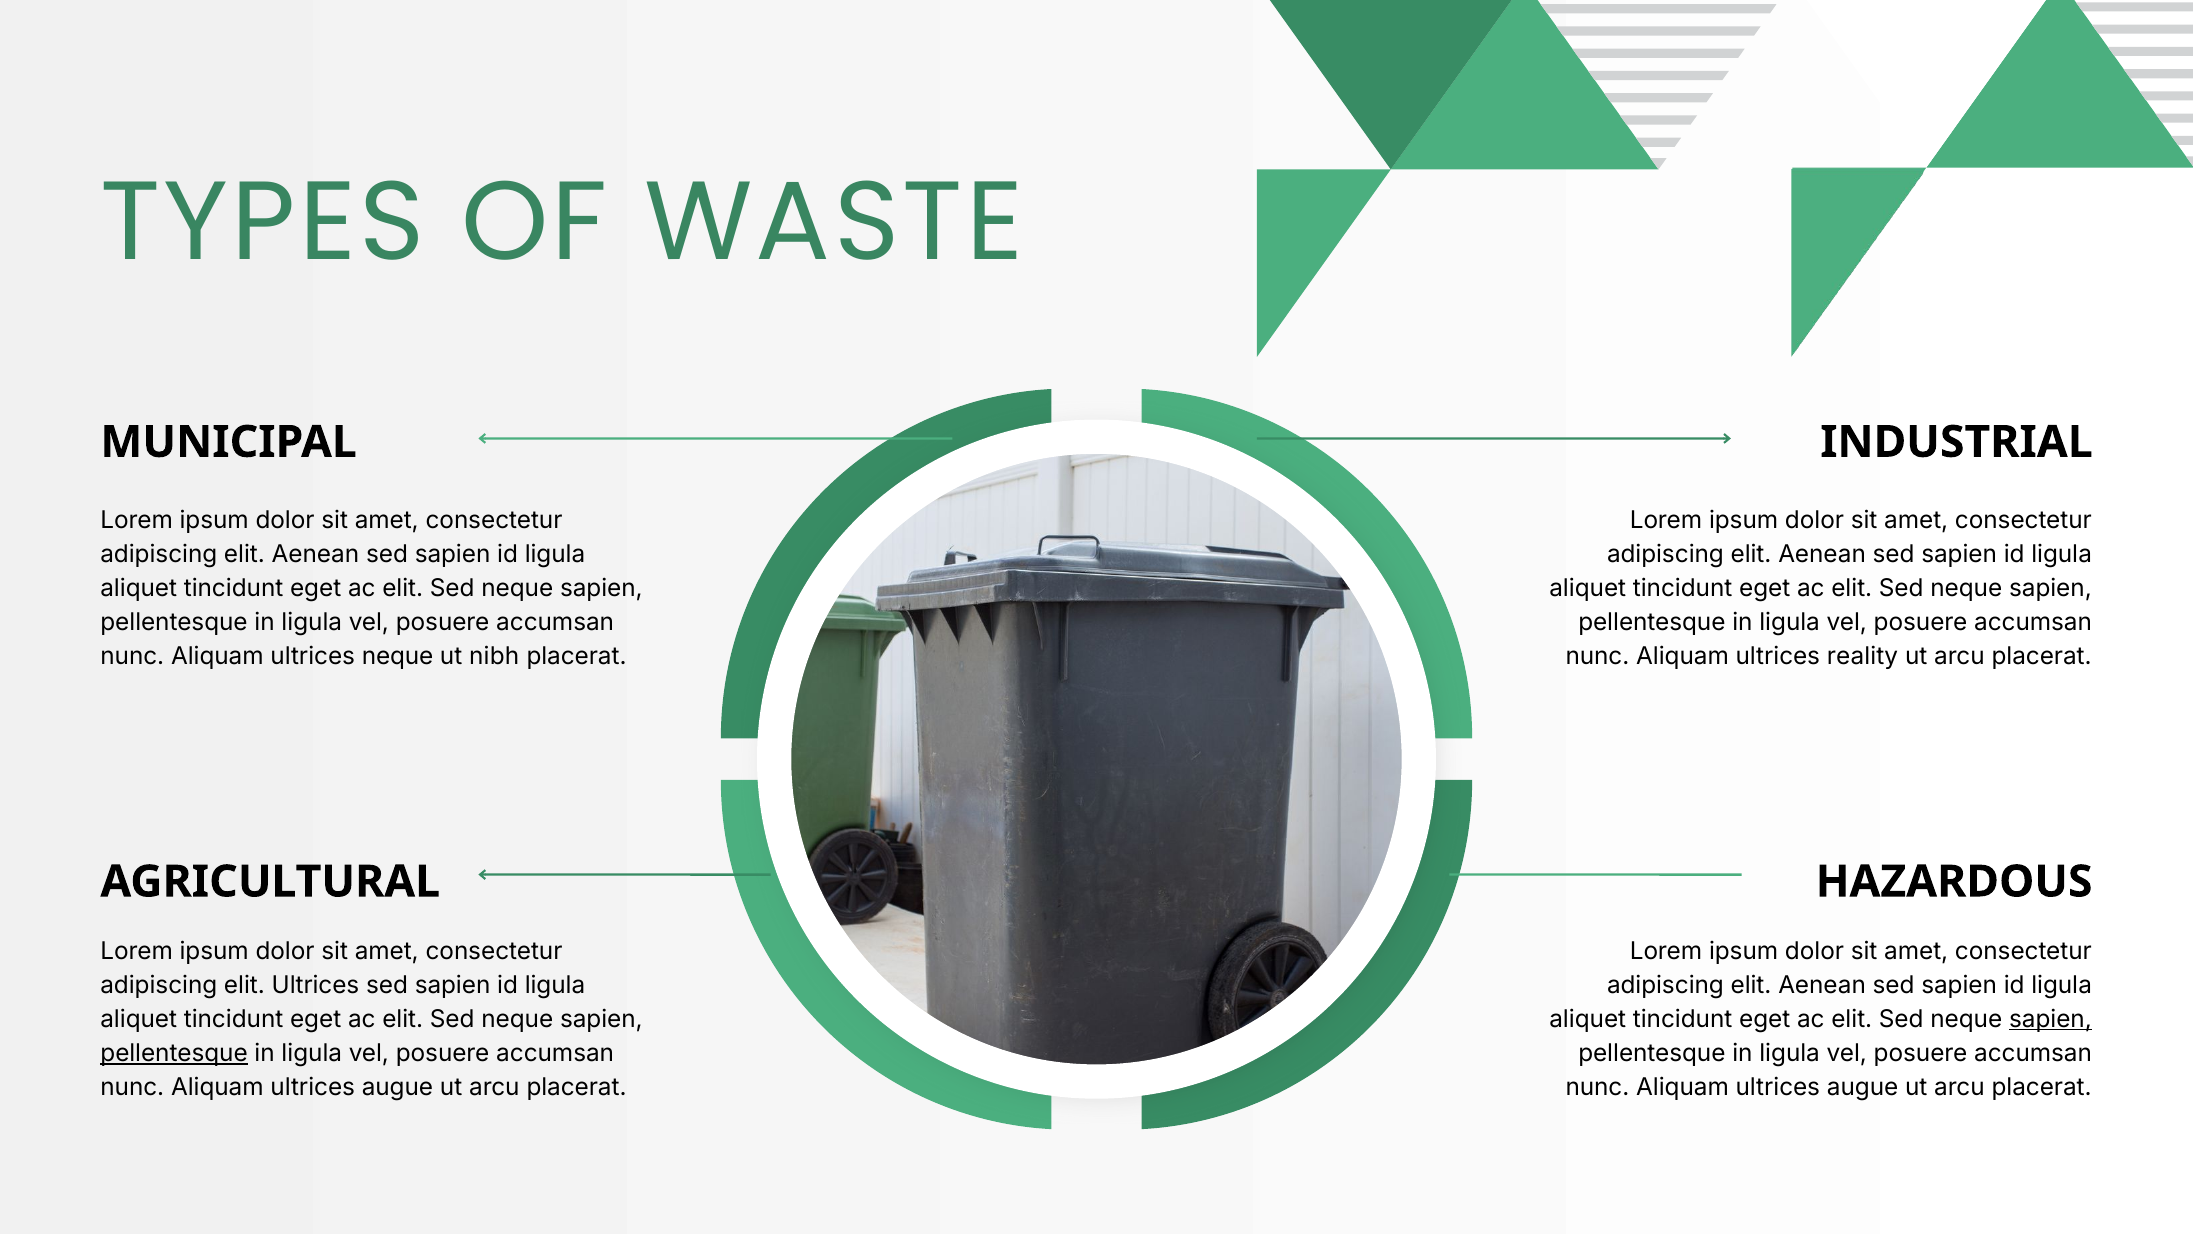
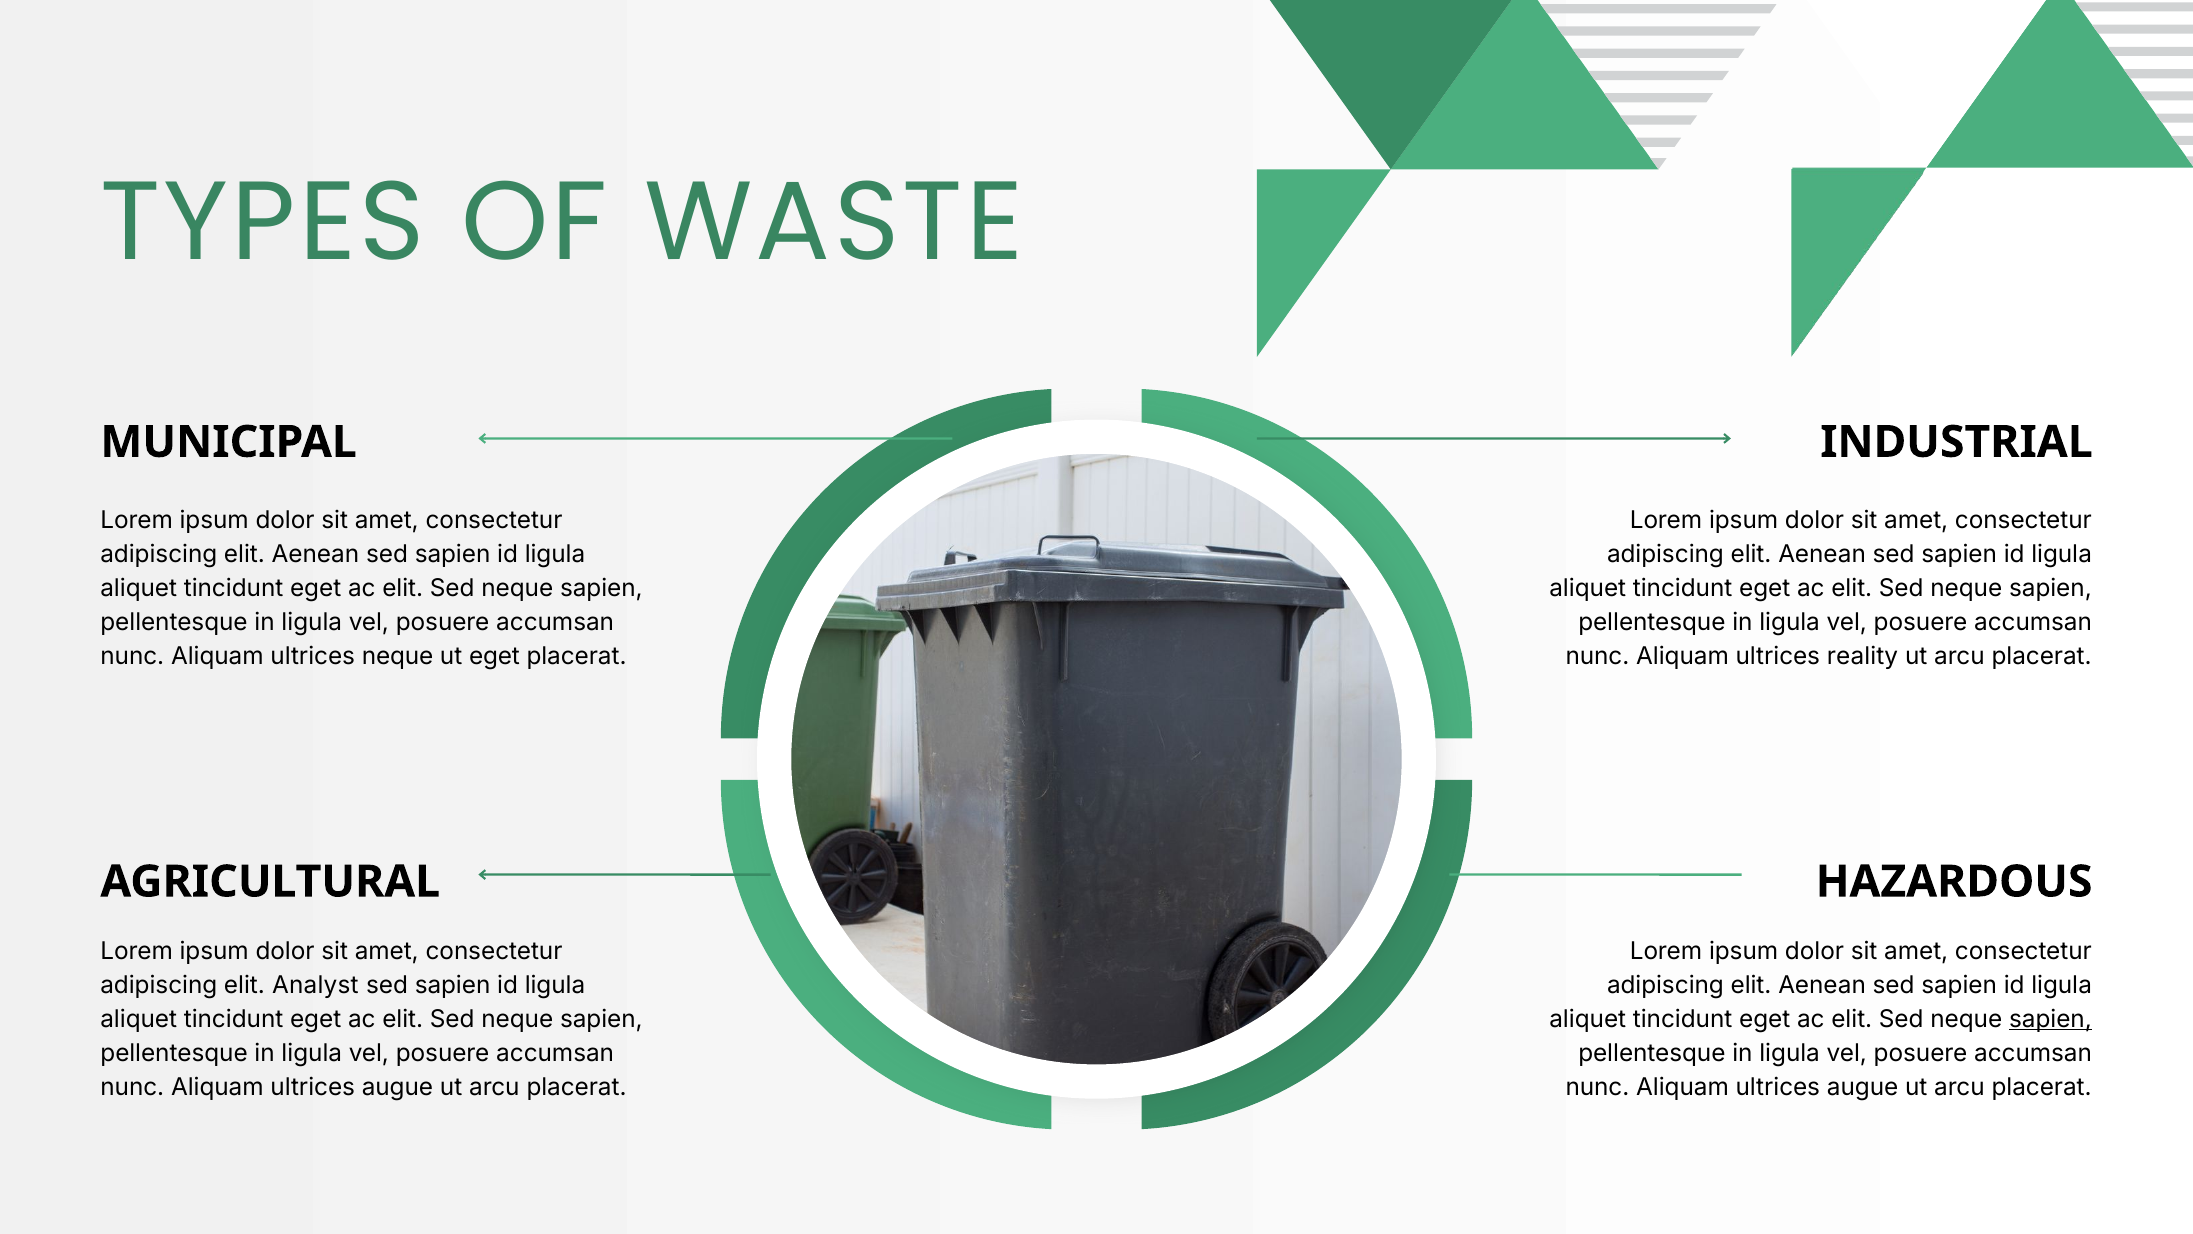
ut nibh: nibh -> eget
elit Ultrices: Ultrices -> Analyst
pellentesque at (174, 1053) underline: present -> none
